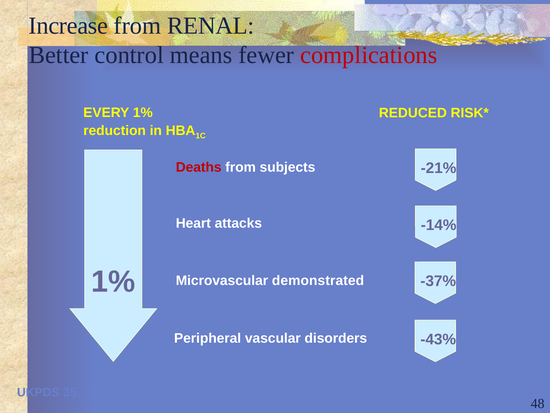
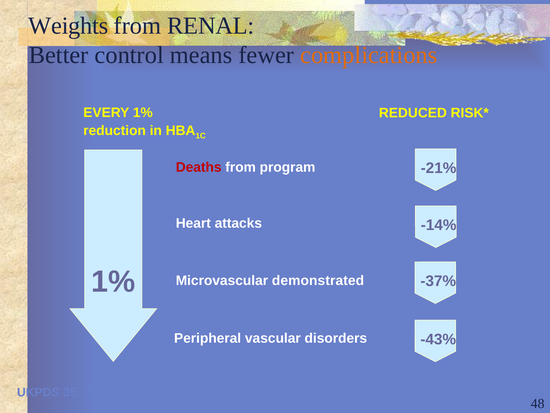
Increase: Increase -> Weights
complications colour: red -> orange
subjects: subjects -> program
